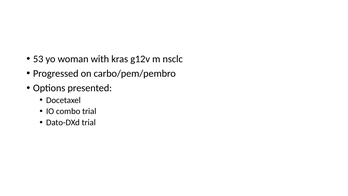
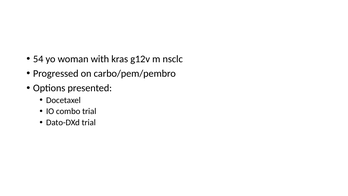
53: 53 -> 54
